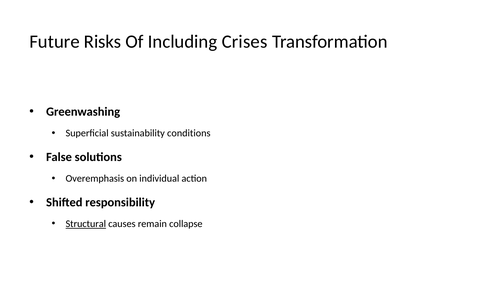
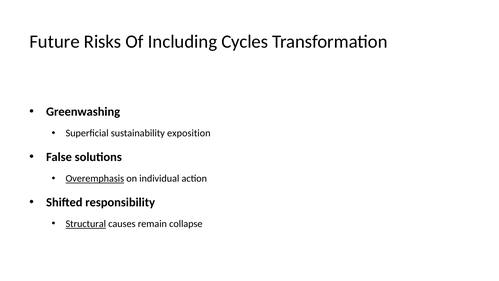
Crises: Crises -> Cycles
conditions: conditions -> exposition
Overemphasis underline: none -> present
